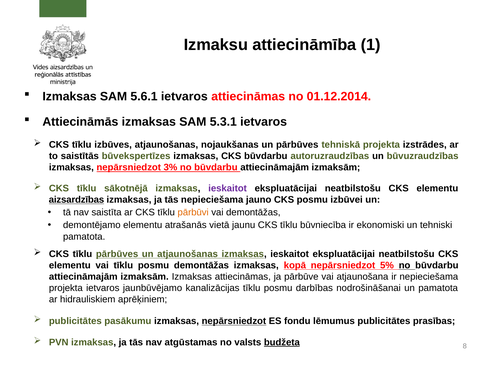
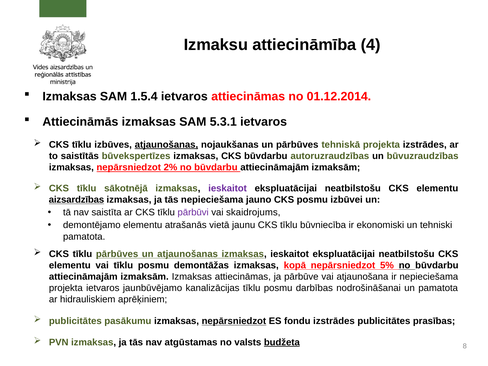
1: 1 -> 4
5.6.1: 5.6.1 -> 1.5.4
atjaunošanas at (166, 145) underline: none -> present
3%: 3% -> 2%
pārbūvi colour: orange -> purple
vai demontāžas: demontāžas -> skaidrojums
fondu lēmumus: lēmumus -> izstrādes
